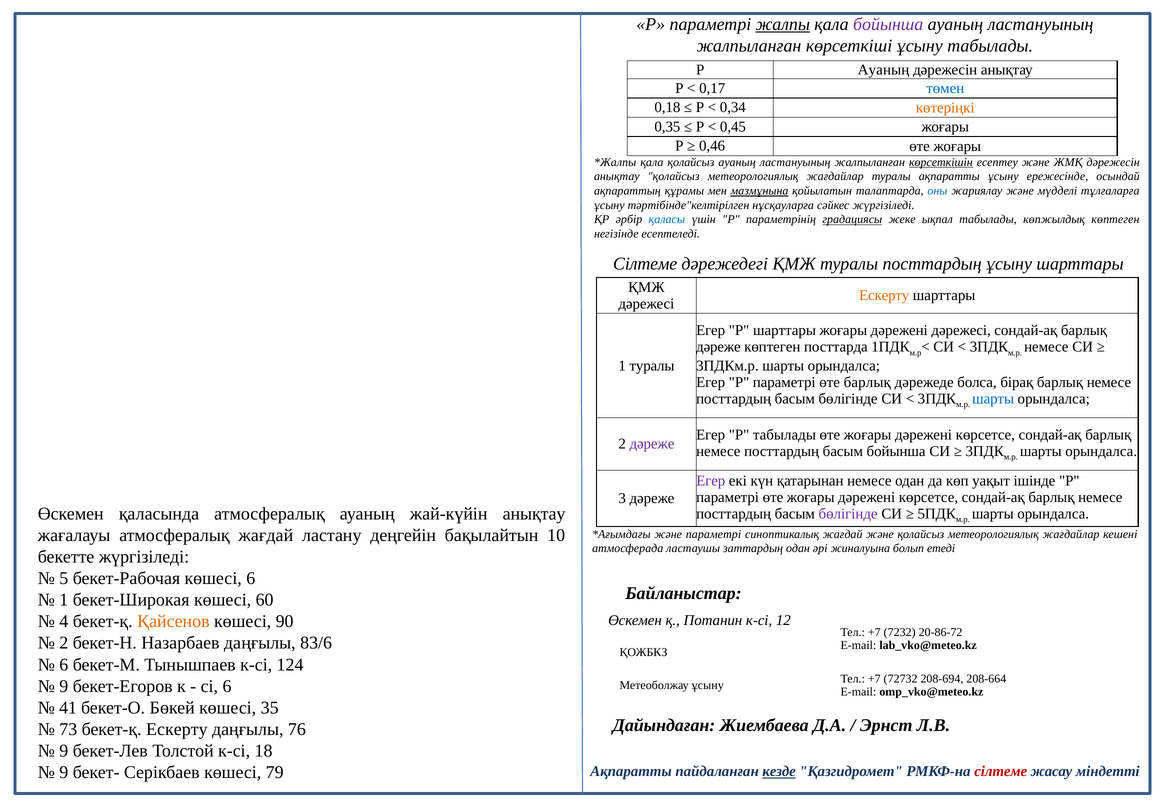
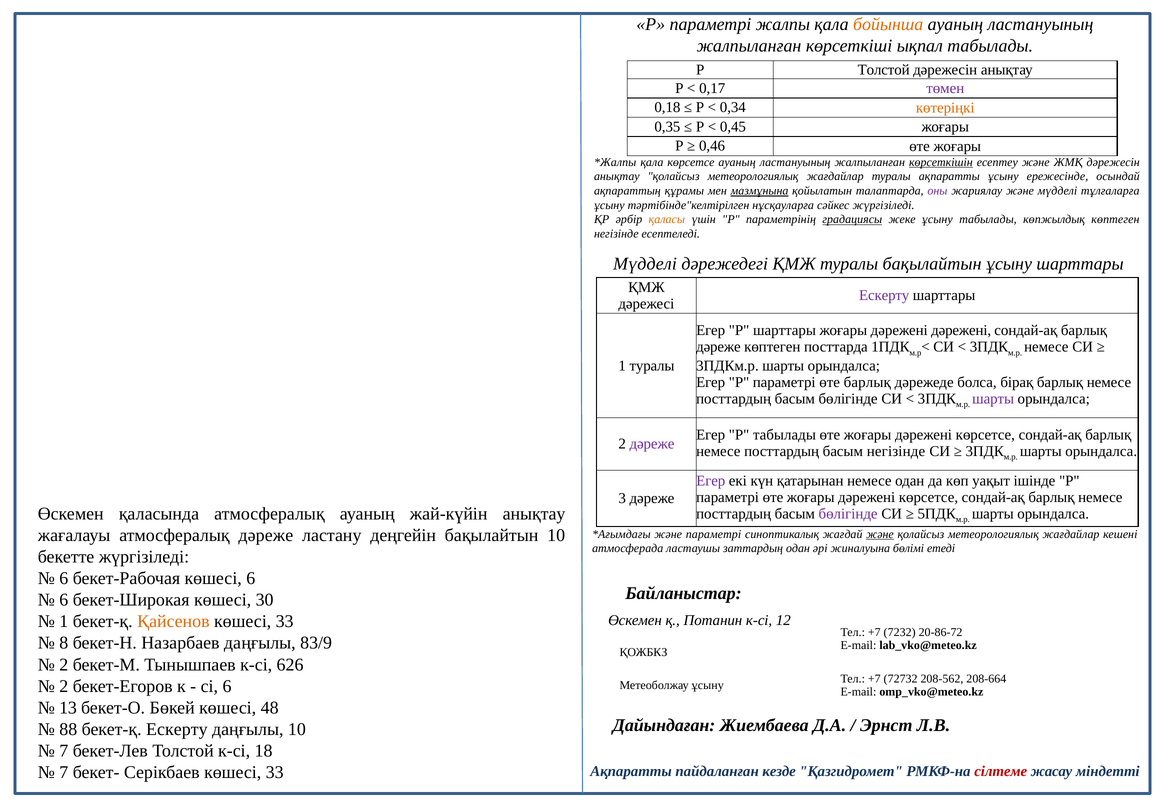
жалпы underline: present -> none
бойынша at (888, 24) colour: purple -> orange
көрсеткіші ұсыну: ұсыну -> ықпал
Р Ауаның: Ауаның -> Толстой
төмен colour: blue -> purple
қала қолайсыз: қолайсыз -> көрсетсе
оны colour: blue -> purple
қаласы colour: blue -> orange
жеке ықпал: ықпал -> ұсыну
Сілтеме at (645, 264): Сілтеме -> Мүдделі
туралы посттардың: посттардың -> бақылайтын
Ескерту at (884, 295) colour: orange -> purple
дәрежені дәрежесі: дәрежесі -> дәрежені
шарты at (993, 398) colour: blue -> purple
басым бойынша: бойынша -> негізінде
атмосфералық жағдай: жағдай -> дәреже
және at (880, 534) underline: none -> present
болып: болып -> бөлімі
5 at (64, 578): 5 -> 6
1 at (64, 600): 1 -> 6
60: 60 -> 30
4 at (64, 621): 4 -> 1
90 at (285, 621): 90 -> 33
2 at (64, 643): 2 -> 8
83/6: 83/6 -> 83/9
6 at (64, 664): 6 -> 2
124: 124 -> 626
208-694: 208-694 -> 208-562
9 at (64, 686): 9 -> 2
41: 41 -> 13
35: 35 -> 48
73: 73 -> 88
даңғылы 76: 76 -> 10
9 at (64, 750): 9 -> 7
9 at (64, 772): 9 -> 7
Серікбаев көшесі 79: 79 -> 33
кезде underline: present -> none
